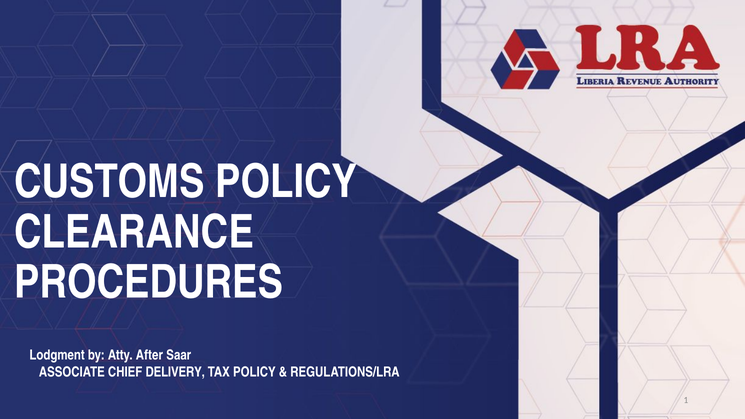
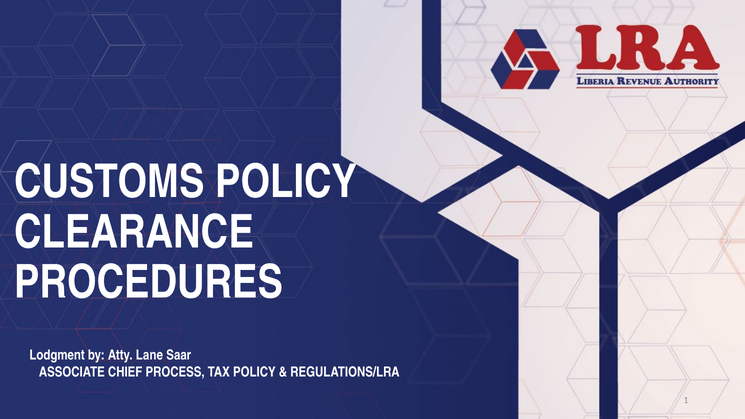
After: After -> Lane
DELIVERY: DELIVERY -> PROCESS
